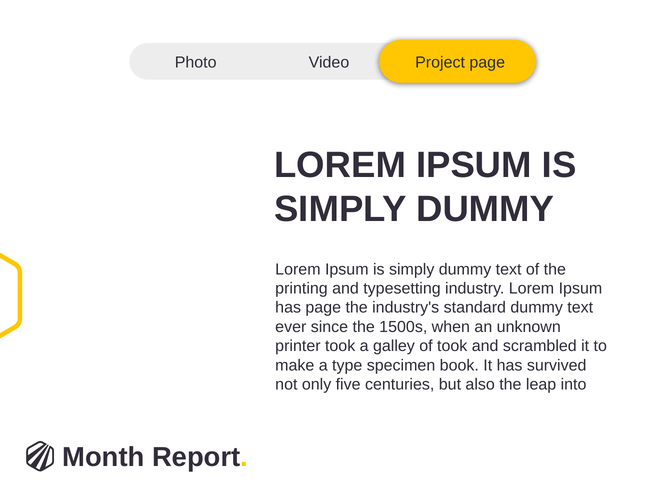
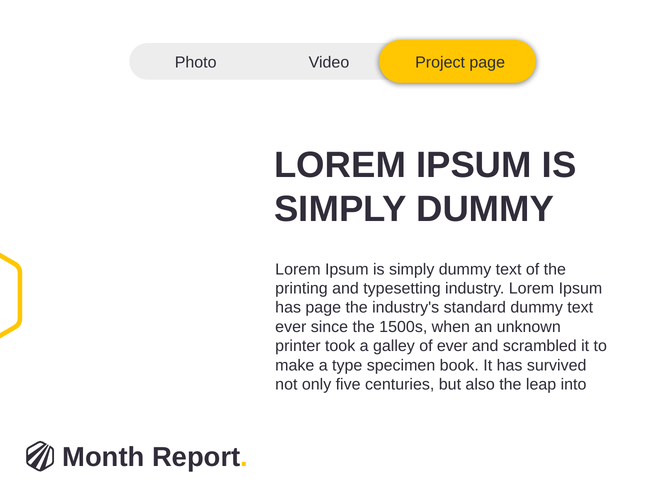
of took: took -> ever
